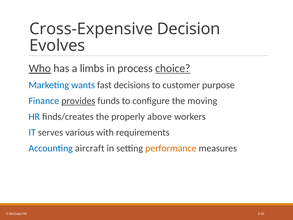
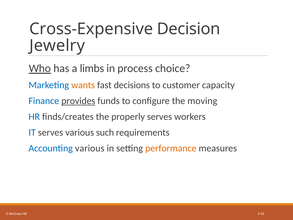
Evolves: Evolves -> Jewelry
choice underline: present -> none
wants colour: blue -> orange
purpose: purpose -> capacity
properly above: above -> serves
with: with -> such
Accounting aircraft: aircraft -> various
